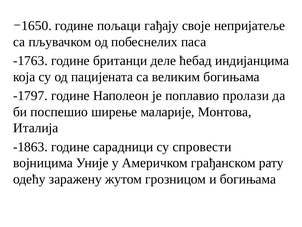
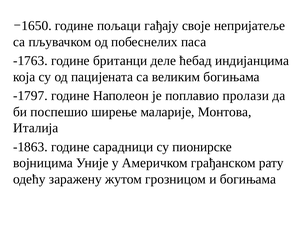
спровести: спровести -> пионирске
